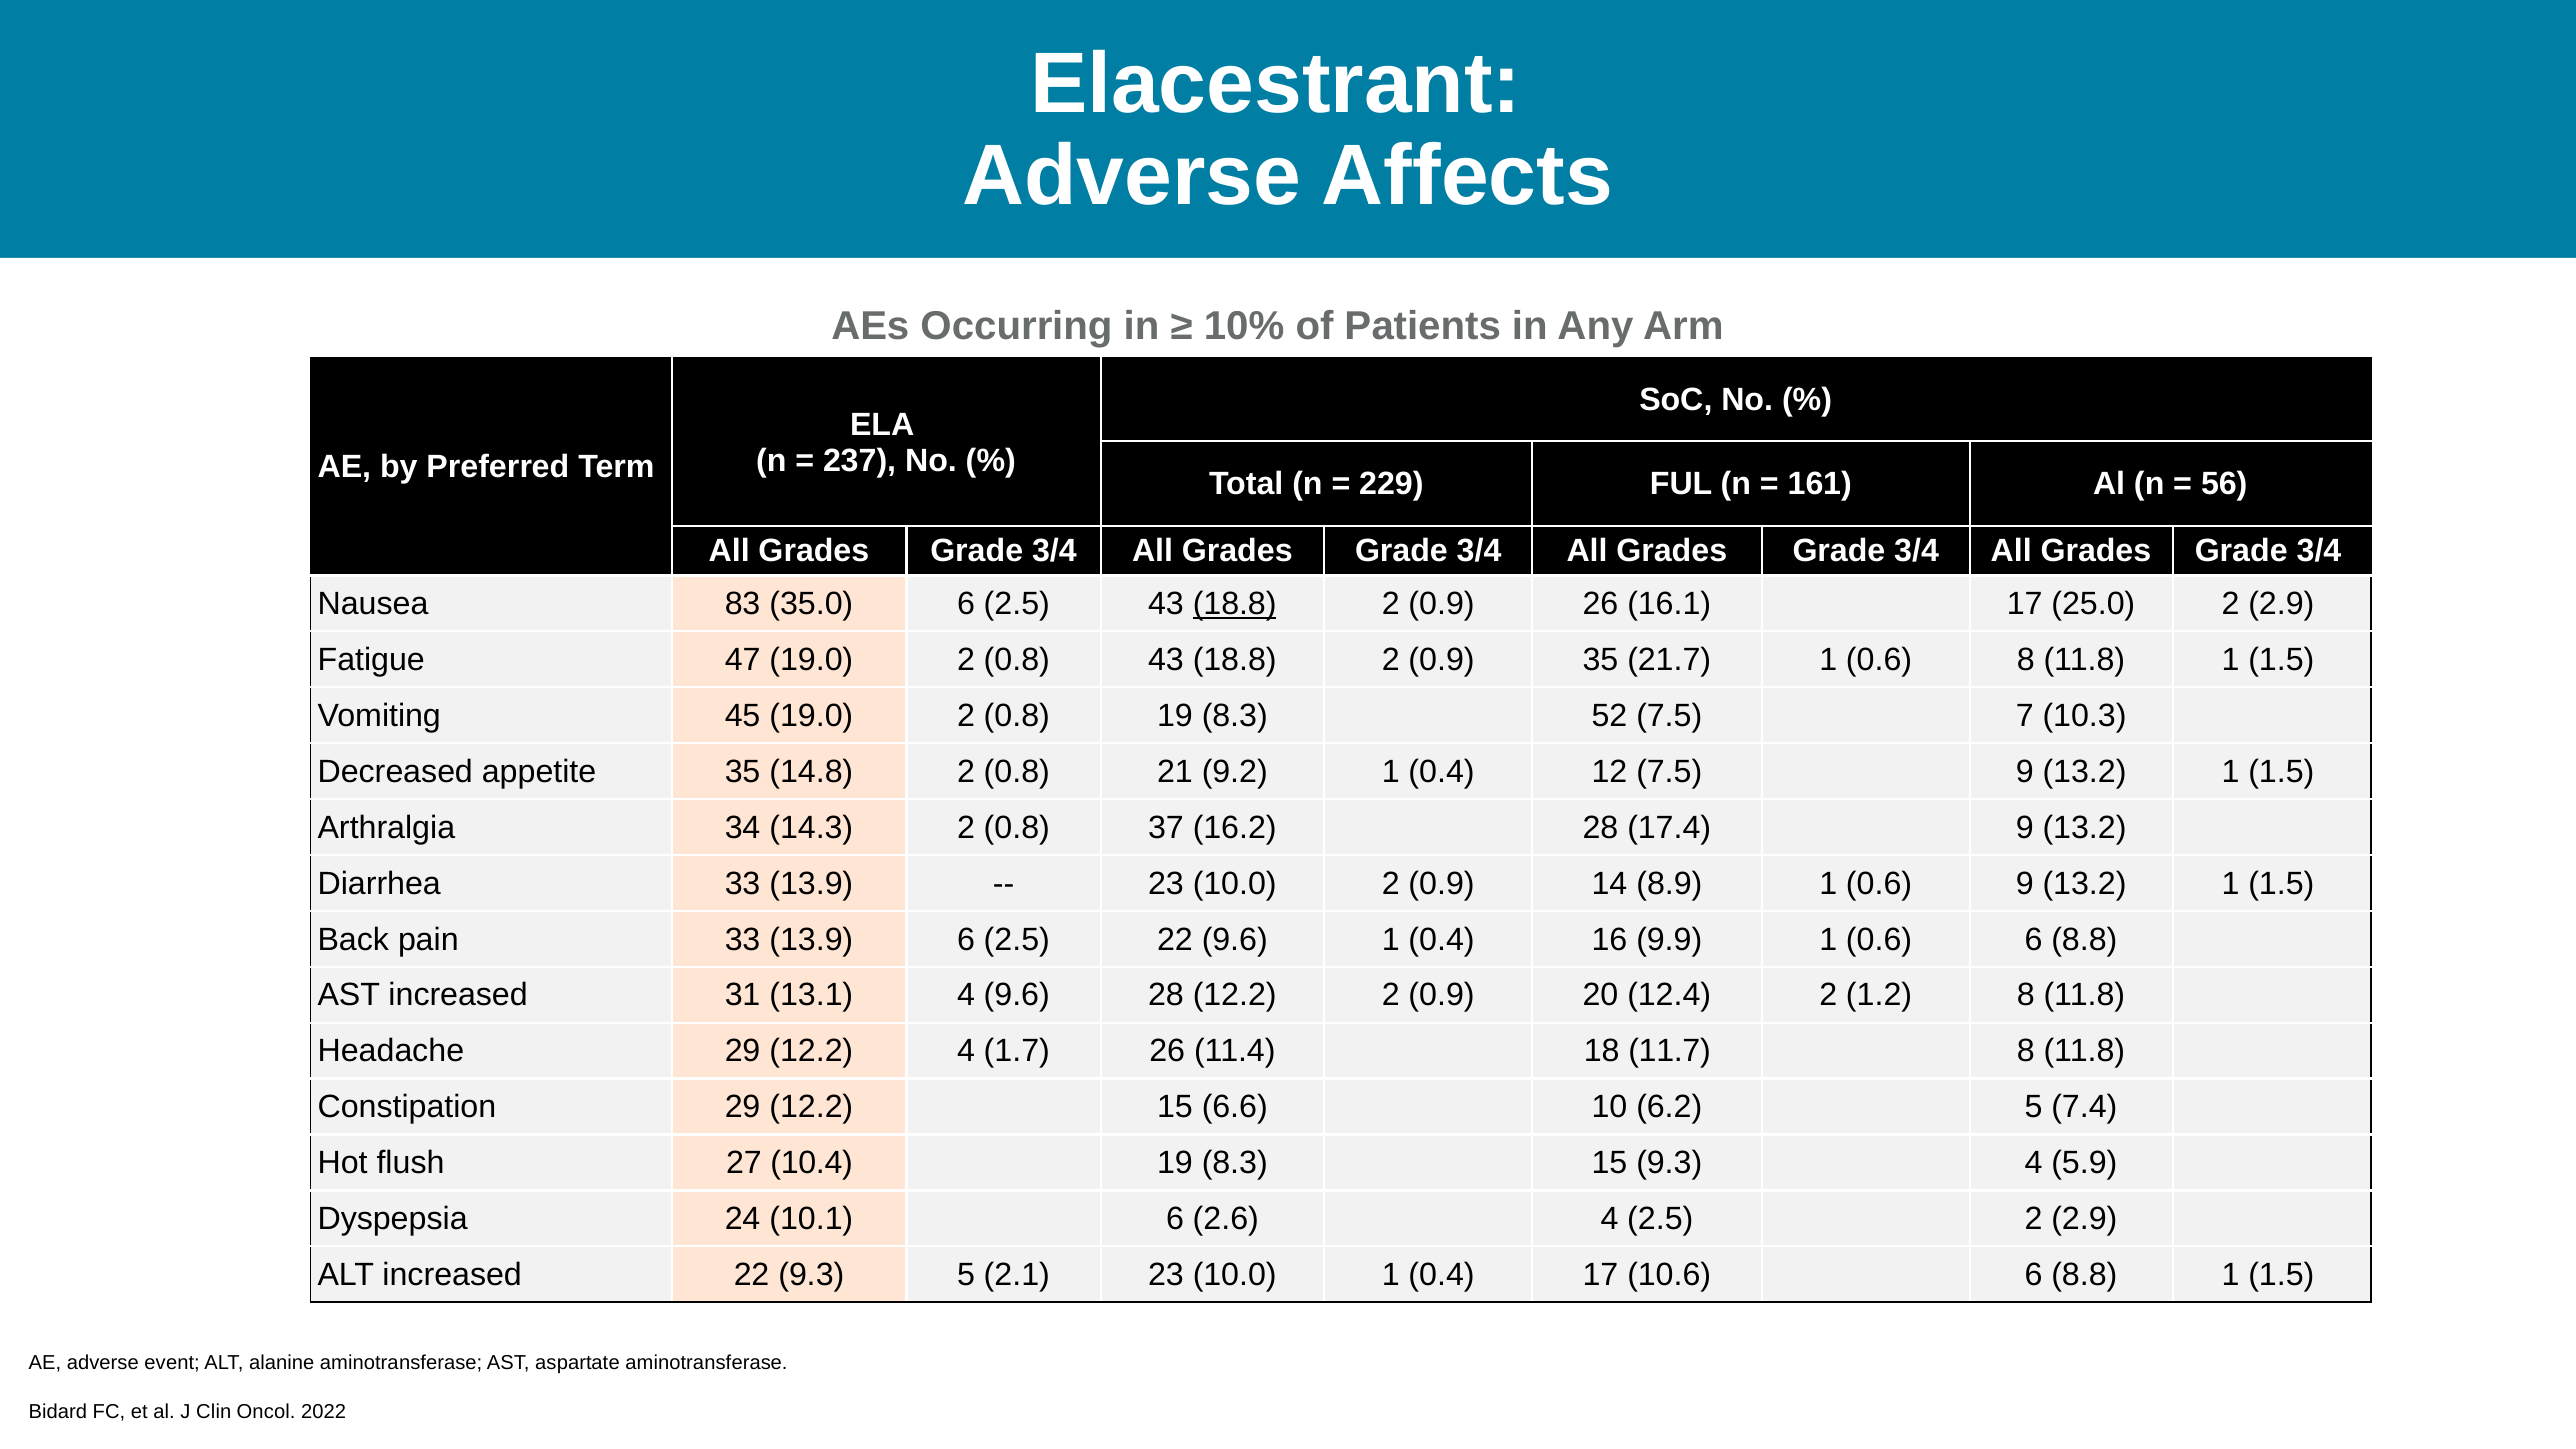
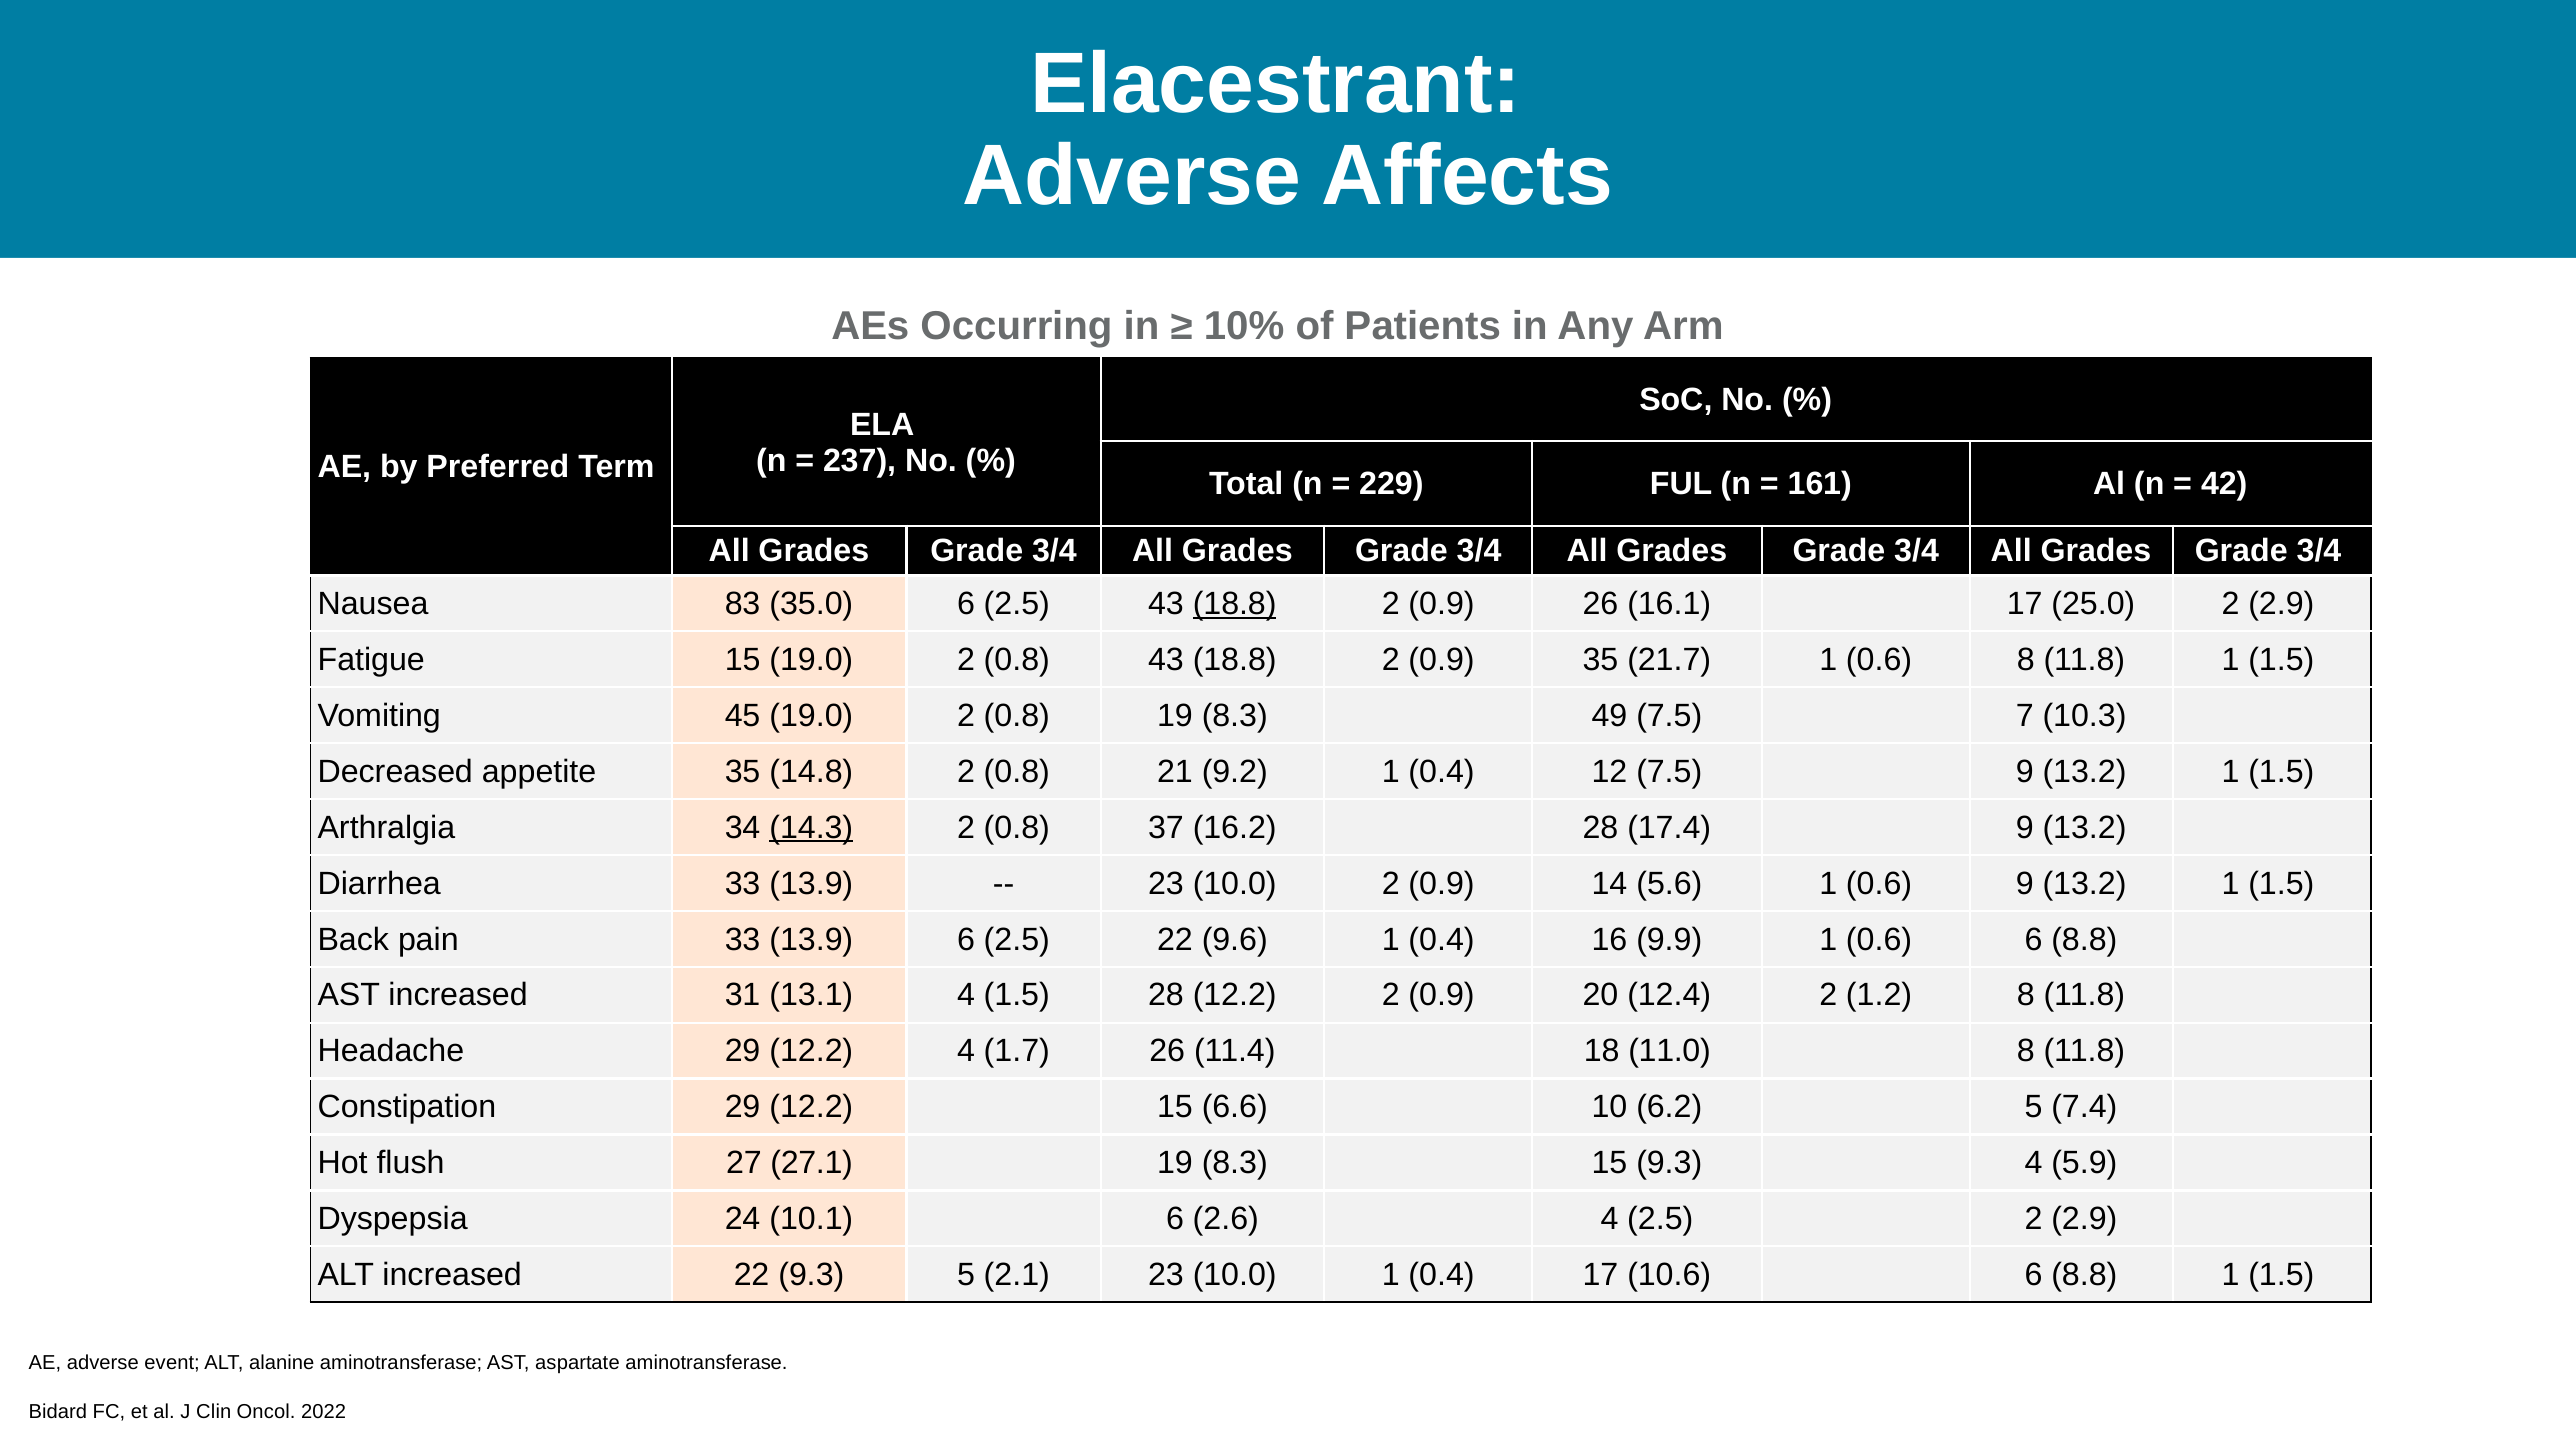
56: 56 -> 42
Fatigue 47: 47 -> 15
52: 52 -> 49
14.3 underline: none -> present
8.9: 8.9 -> 5.6
4 9.6: 9.6 -> 1.5
11.7: 11.7 -> 11.0
10.4: 10.4 -> 27.1
